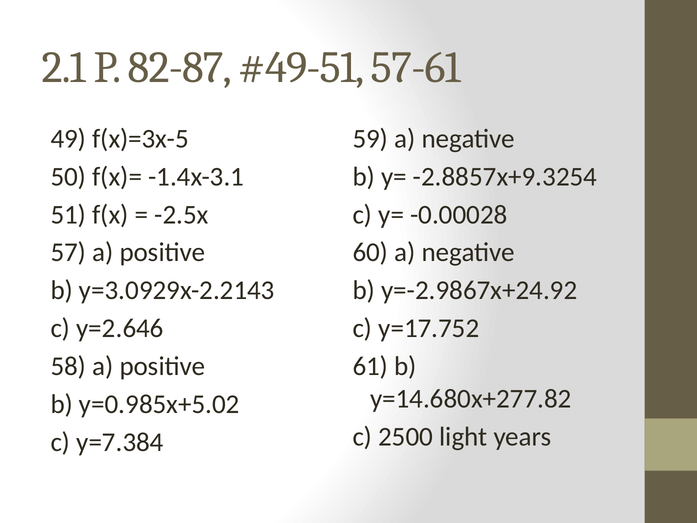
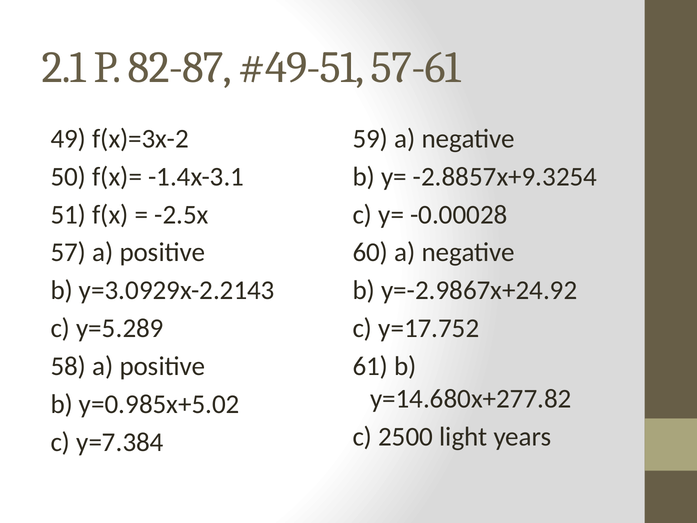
f(x)=3x-5: f(x)=3x-5 -> f(x)=3x-2
y=2.646: y=2.646 -> y=5.289
